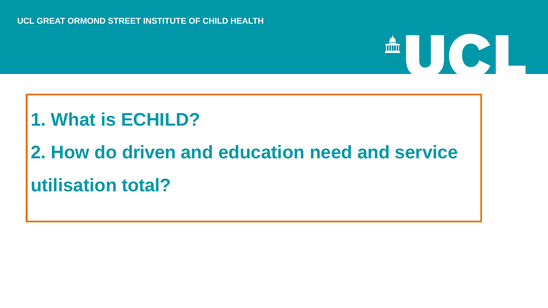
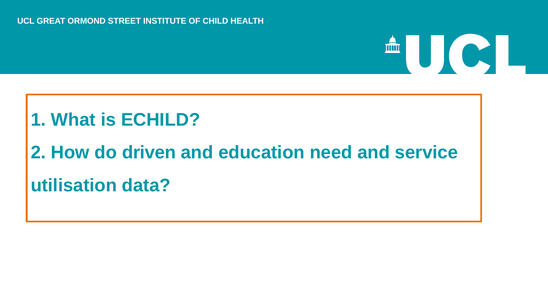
total: total -> data
